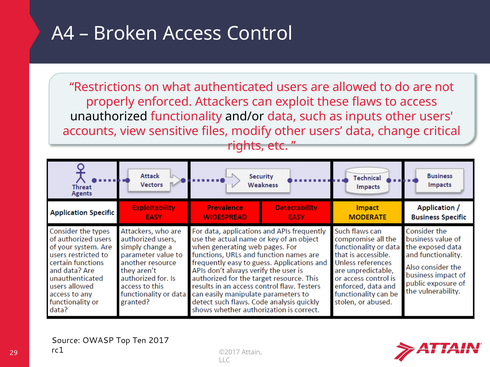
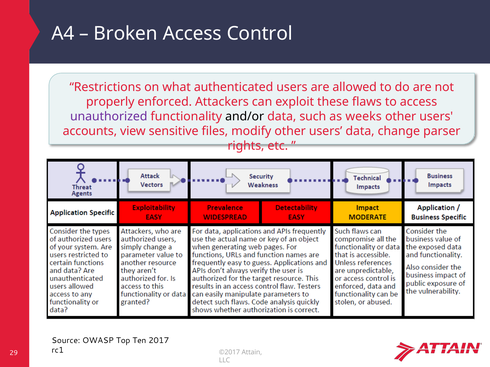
unauthorized colour: black -> purple
inputs: inputs -> weeks
critical: critical -> parser
